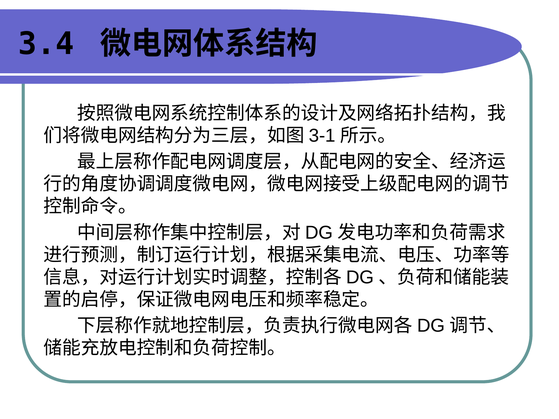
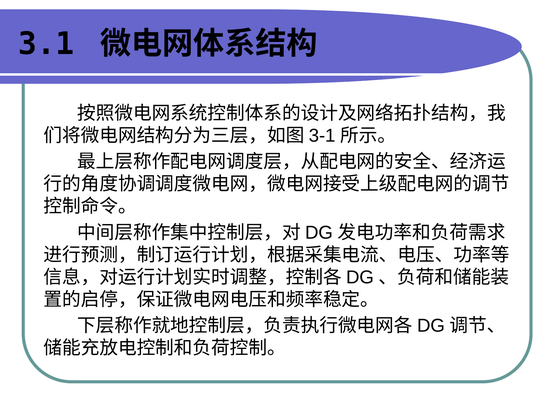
3.4: 3.4 -> 3.1
